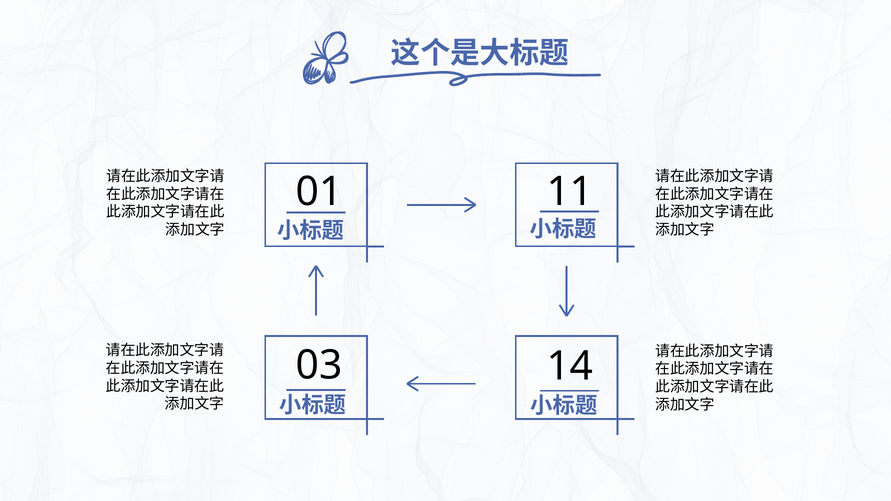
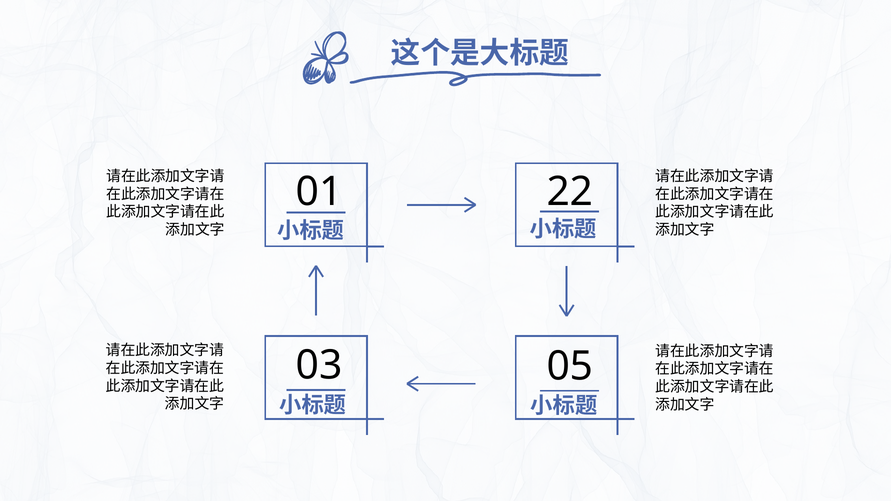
11: 11 -> 22
14: 14 -> 05
